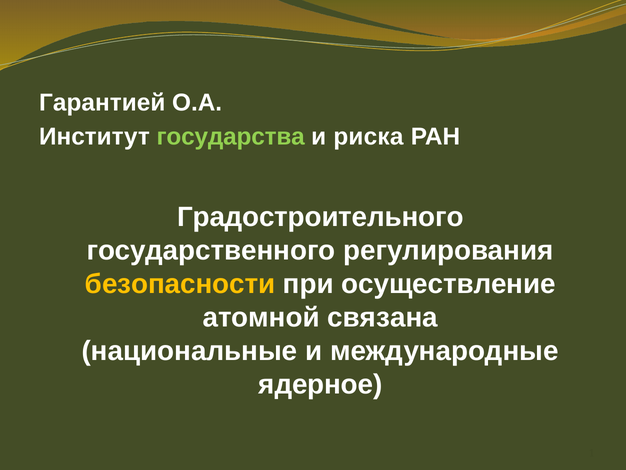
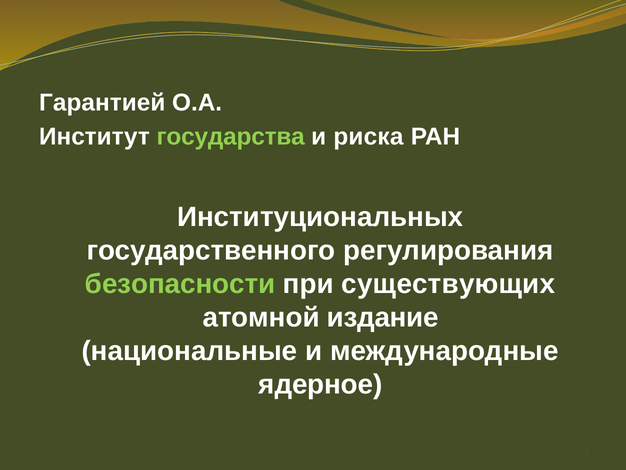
Градостроительного: Градостроительного -> Институциональных
безопасности colour: yellow -> light green
осуществление: осуществление -> существующих
связана: связана -> издание
